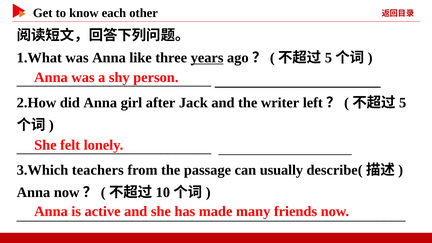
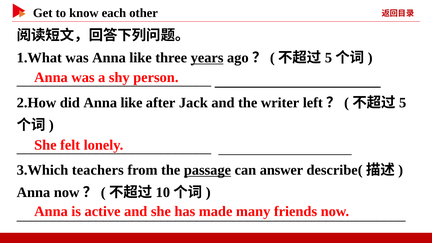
did Anna girl: girl -> like
passage underline: none -> present
usually: usually -> answer
